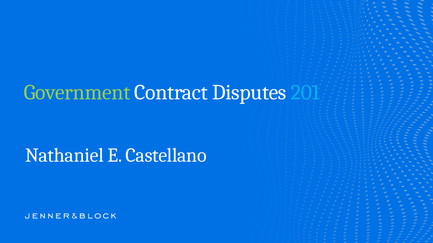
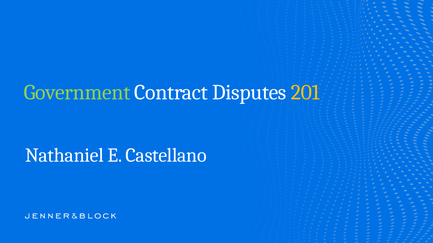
201 colour: light blue -> yellow
